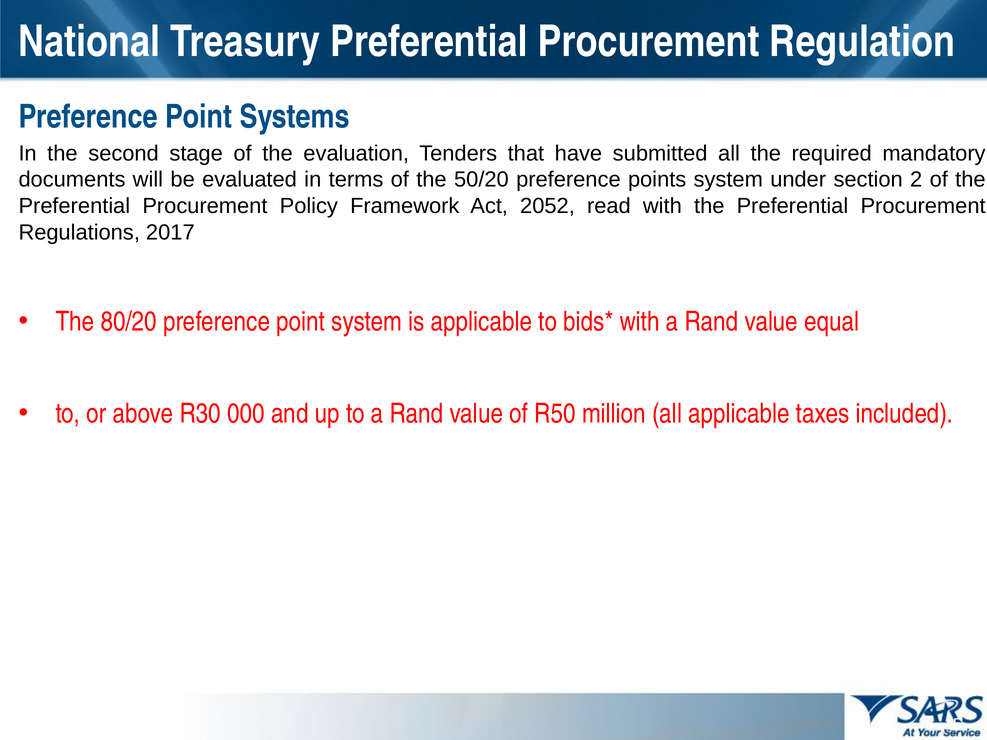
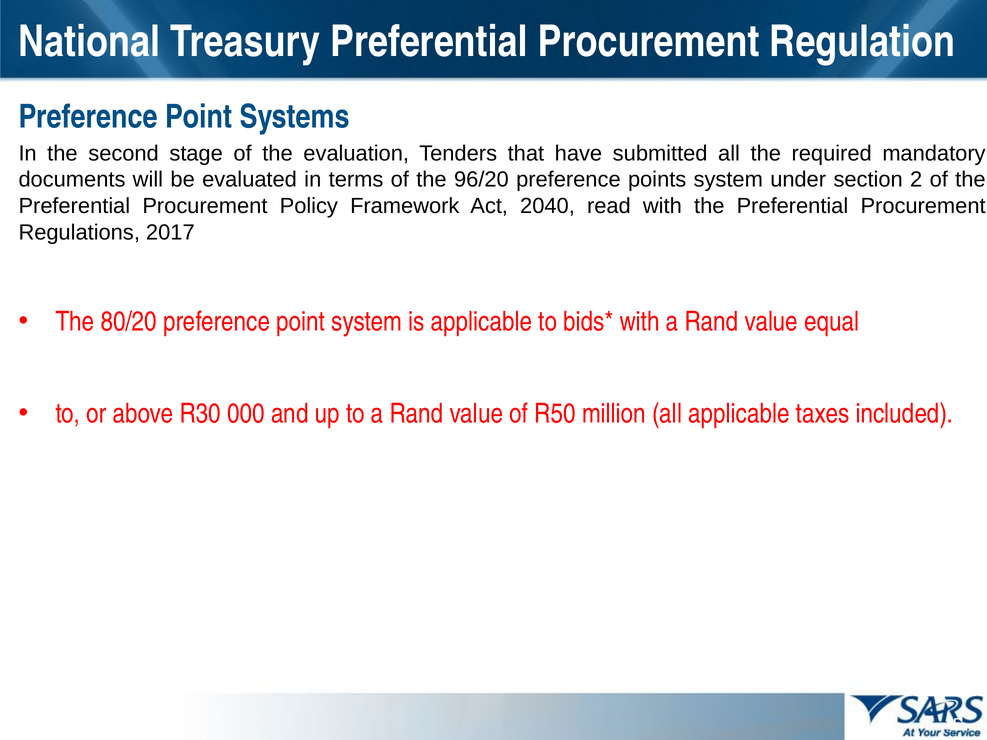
50/20: 50/20 -> 96/20
2052: 2052 -> 2040
